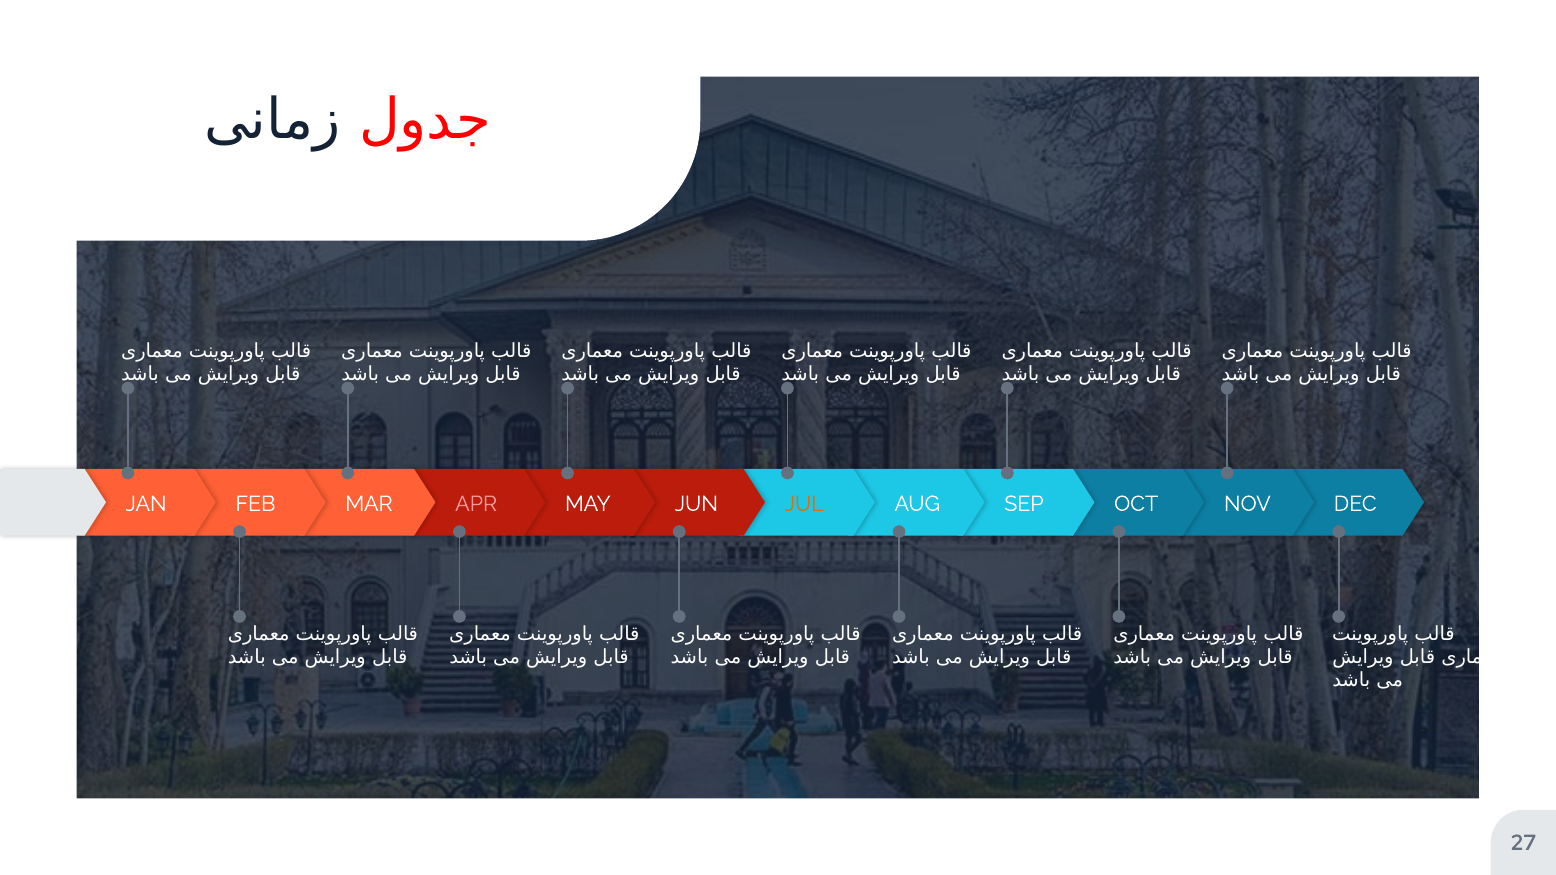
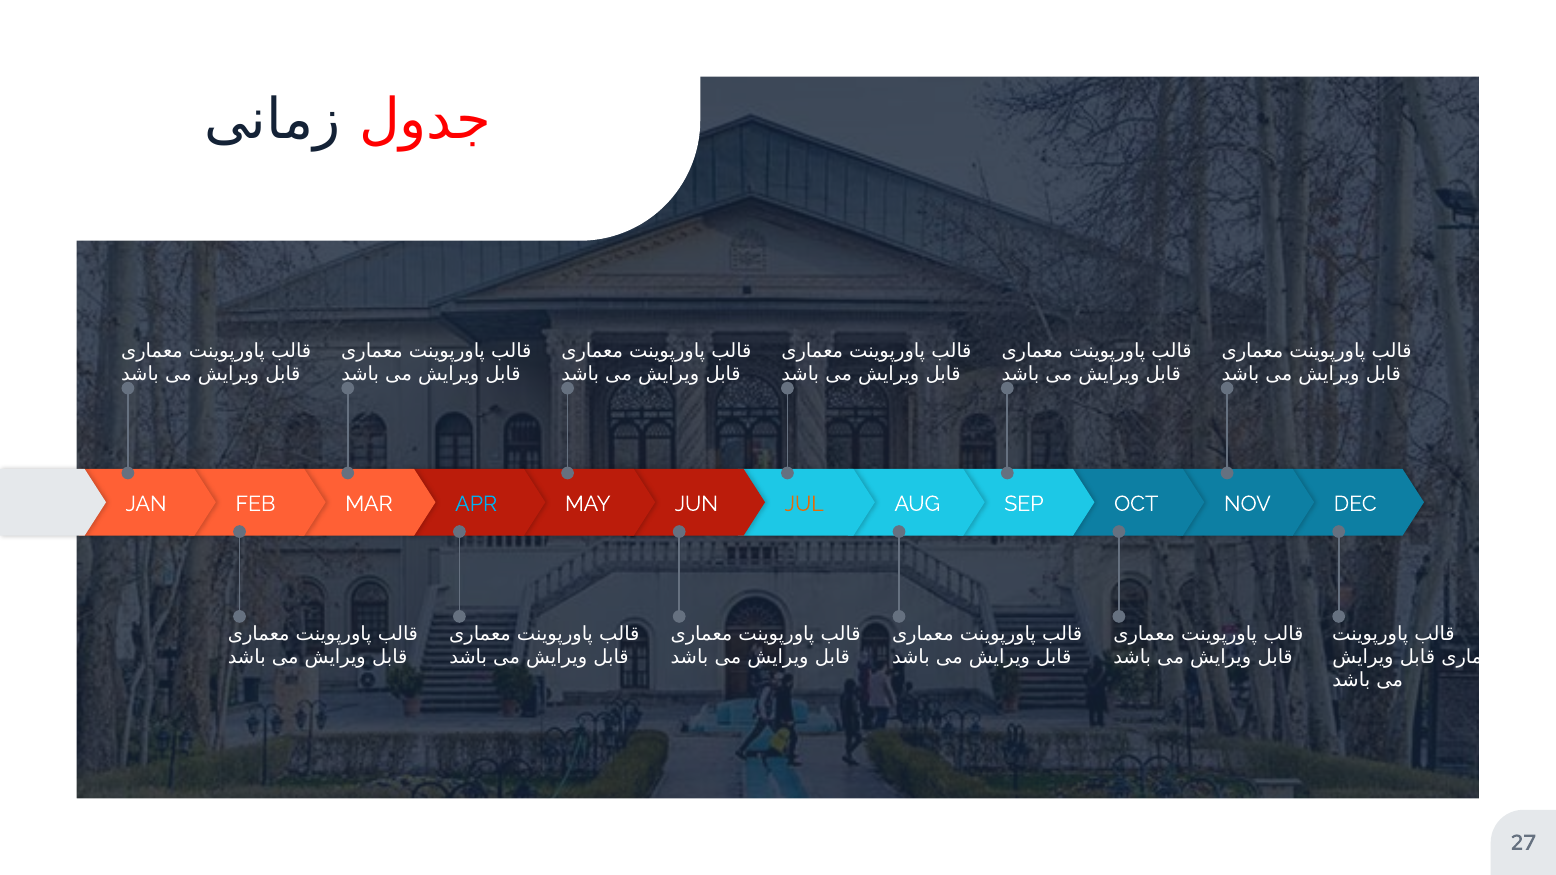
APR colour: pink -> light blue
